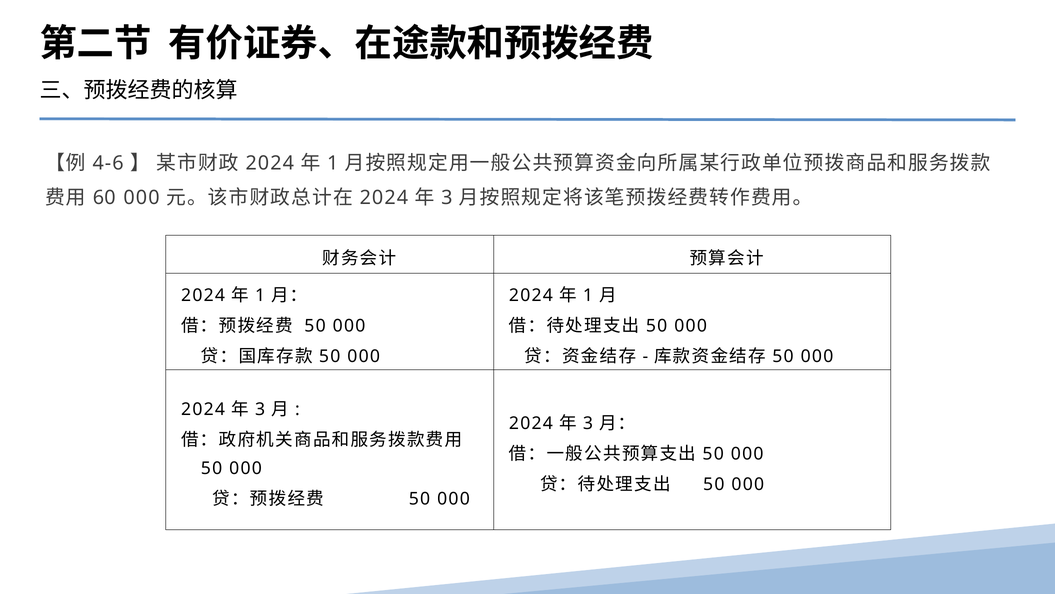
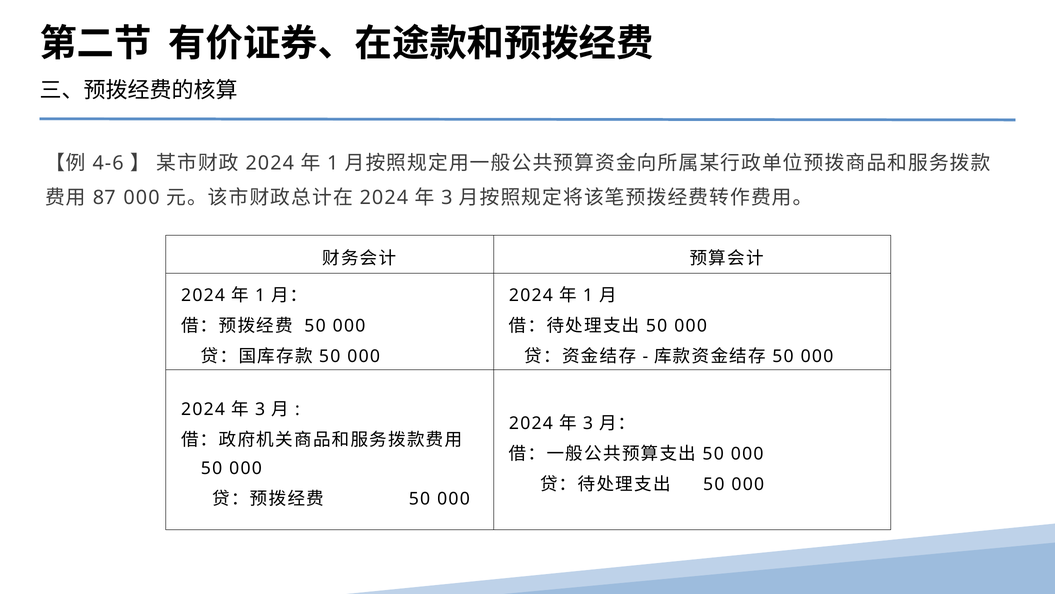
60: 60 -> 87
